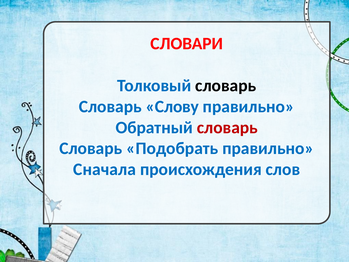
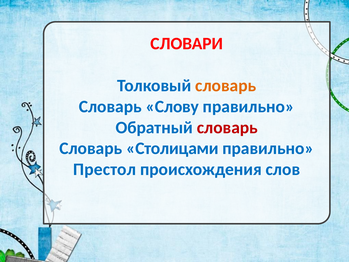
словарь at (226, 85) colour: black -> orange
Подобрать: Подобрать -> Столицами
Сначала: Сначала -> Престол
